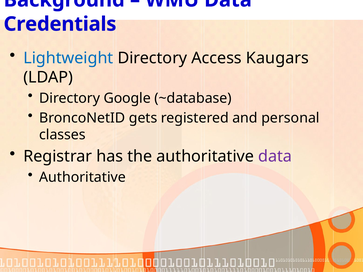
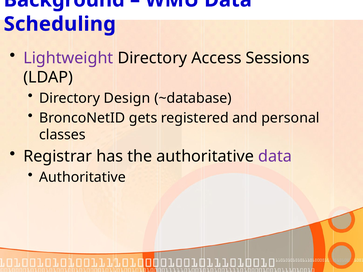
Credentials: Credentials -> Scheduling
Lightweight colour: blue -> purple
Kaugars: Kaugars -> Sessions
Google: Google -> Design
